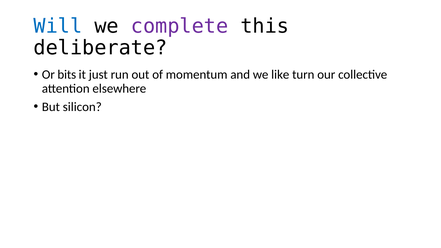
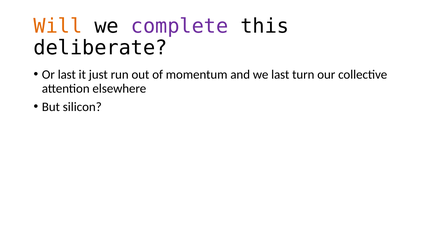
Will colour: blue -> orange
Or bits: bits -> last
we like: like -> last
